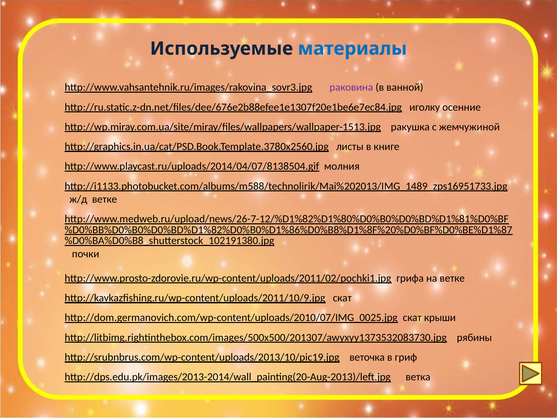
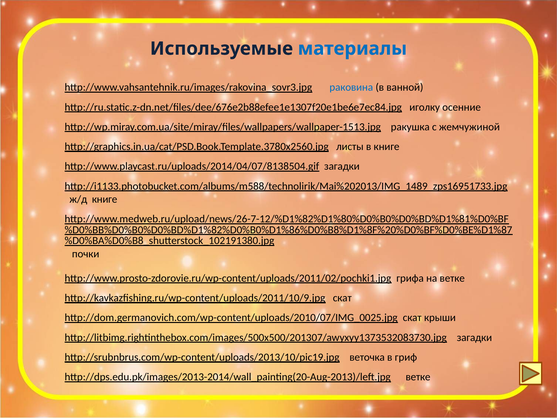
раковина colour: purple -> blue
http://www.playcast.ru/uploads/2014/04/07/8138504.gif молния: молния -> загадки
ж/д ветке: ветке -> книге
http://litbimg.rightinthebox.com/images/500x500/201307/awyxyy1373532083730.jpg рябины: рябины -> загадки
http://dps.edu.pk/images/2013-2014/wall_painting(20-Aug-2013)/left.jpg ветка: ветка -> ветке
